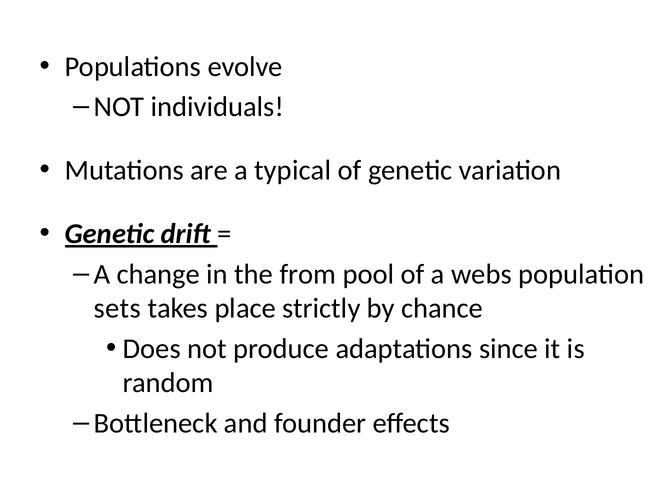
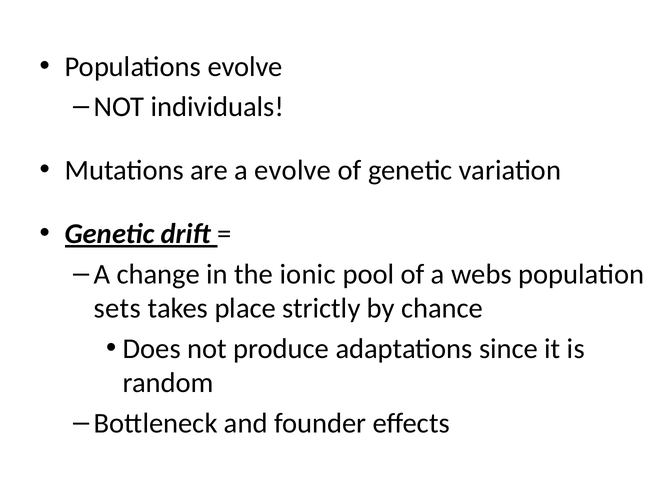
a typical: typical -> evolve
from: from -> ionic
